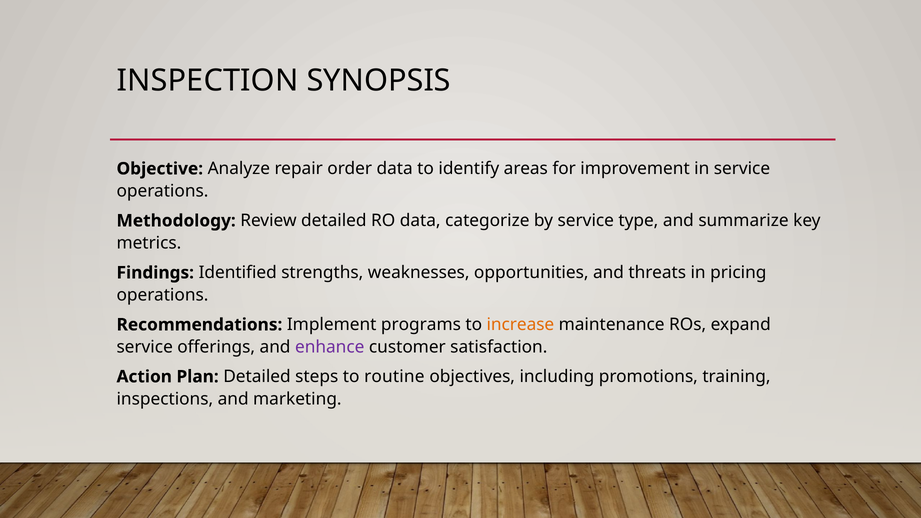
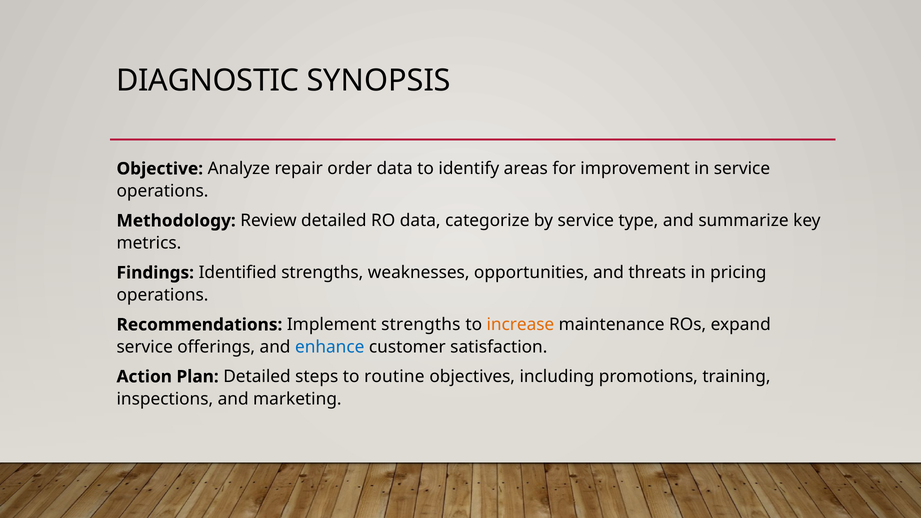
INSPECTION: INSPECTION -> DIAGNOSTIC
Implement programs: programs -> strengths
enhance colour: purple -> blue
